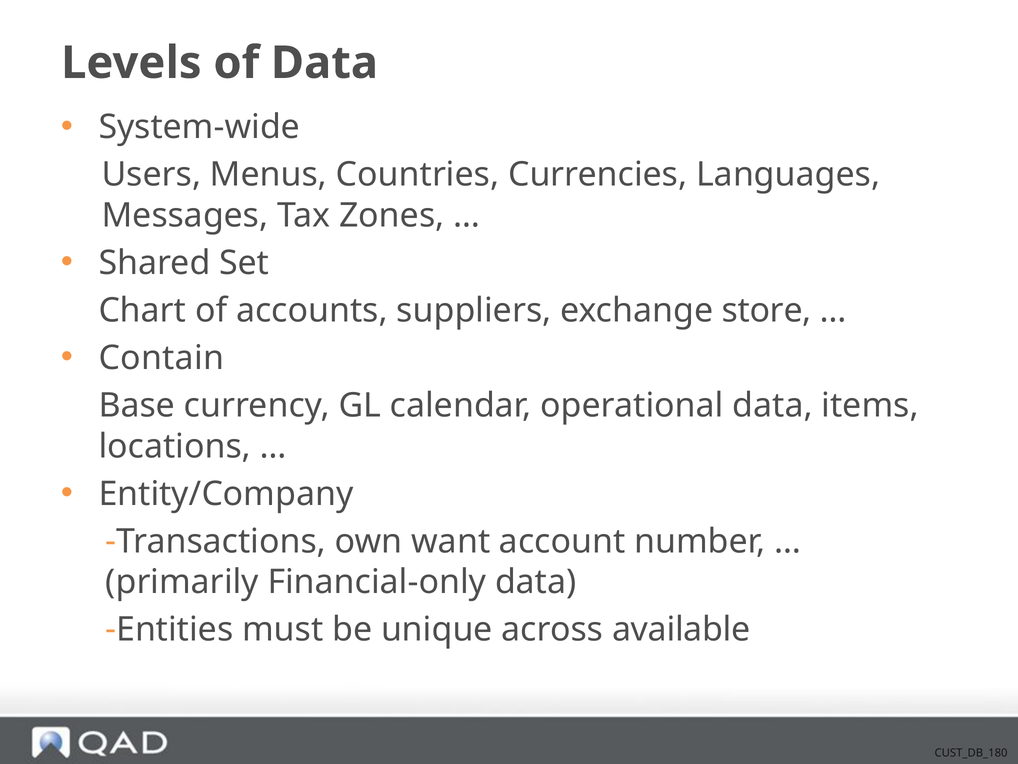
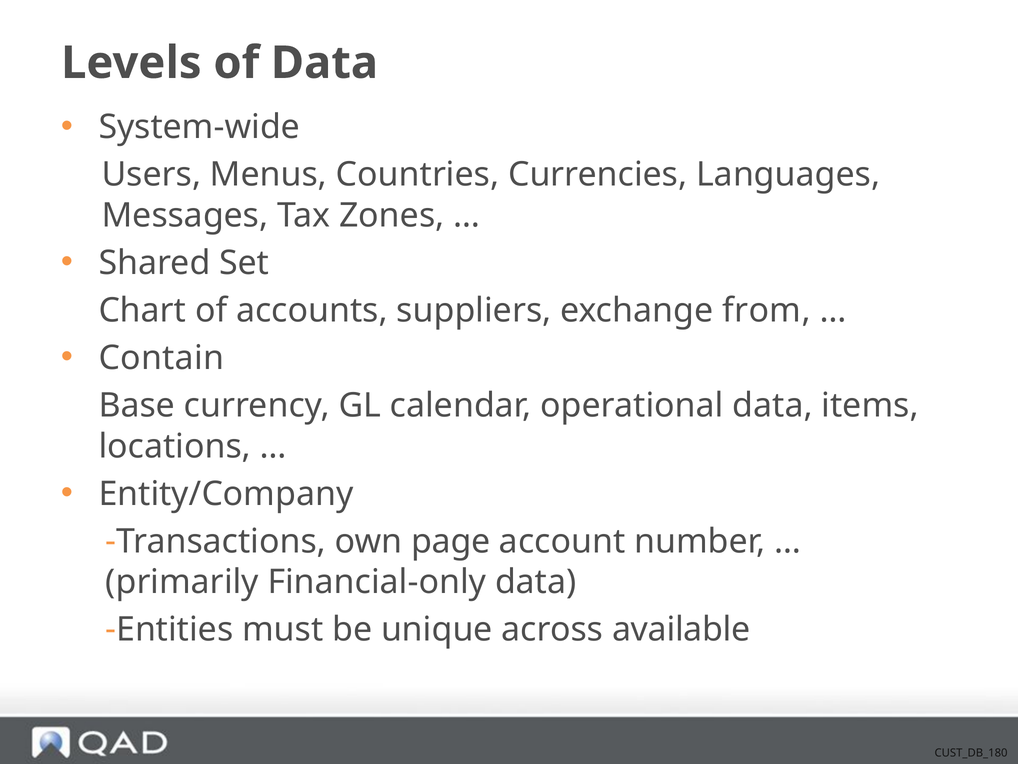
store: store -> from
want: want -> page
